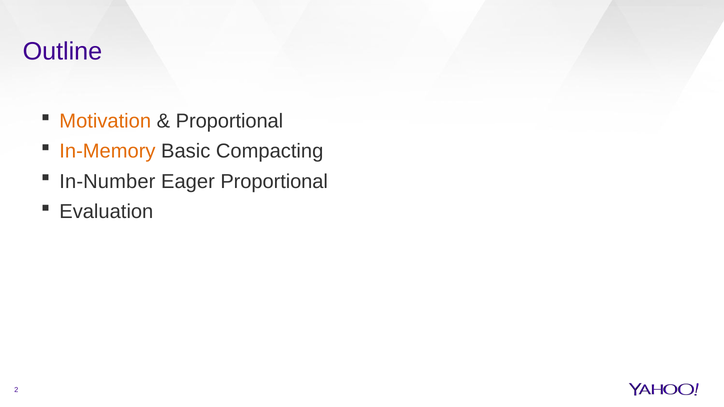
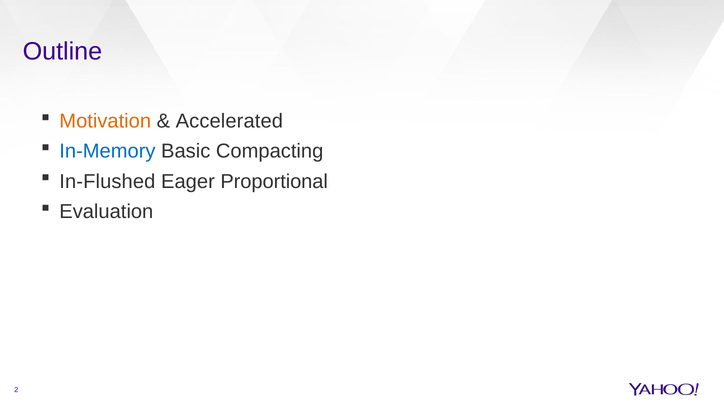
Proportional at (229, 121): Proportional -> Accelerated
In-Memory colour: orange -> blue
In-Number: In-Number -> In-Flushed
